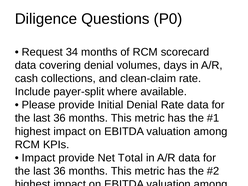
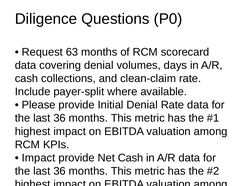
34: 34 -> 63
Net Total: Total -> Cash
